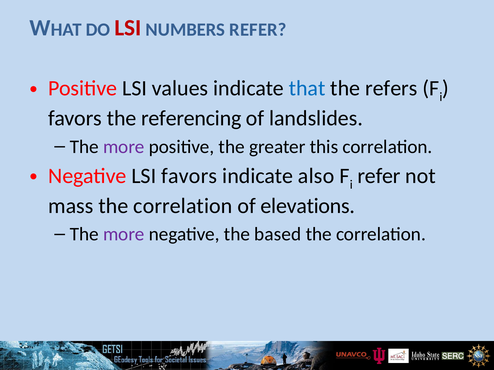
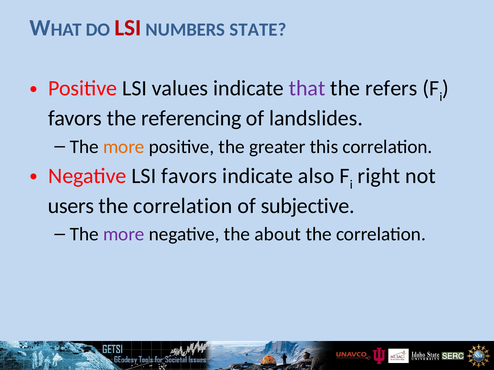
NUMBERS REFER: REFER -> STATE
that colour: blue -> purple
more at (124, 147) colour: purple -> orange
refer at (379, 176): refer -> right
mass: mass -> users
elevations: elevations -> subjective
based: based -> about
